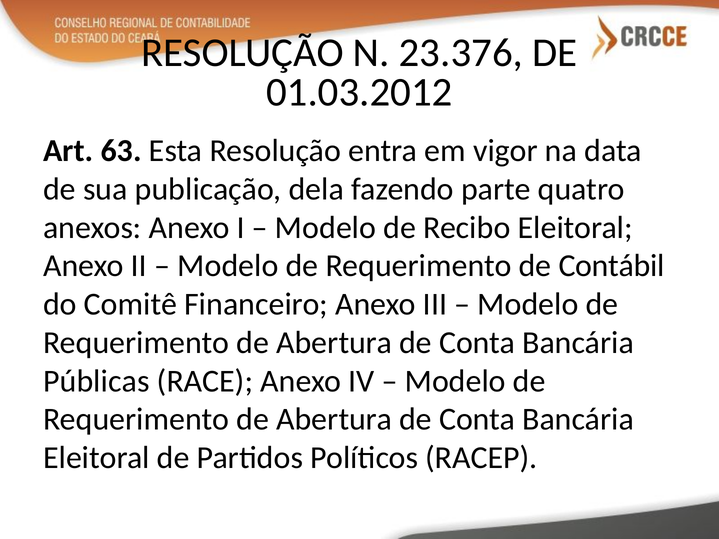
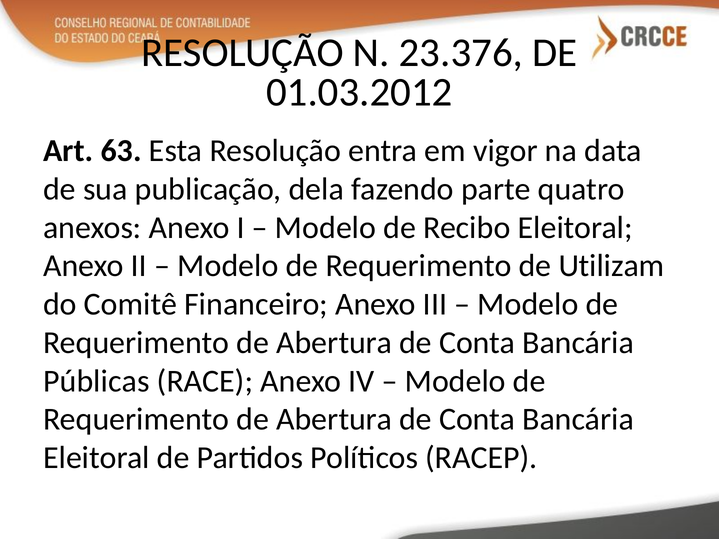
Contábil: Contábil -> Utilizam
